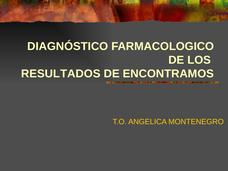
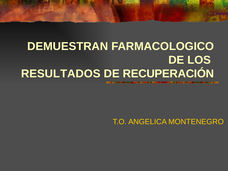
DIAGNÓSTICO: DIAGNÓSTICO -> DEMUESTRAN
ENCONTRAMOS: ENCONTRAMOS -> RECUPERACIÓN
